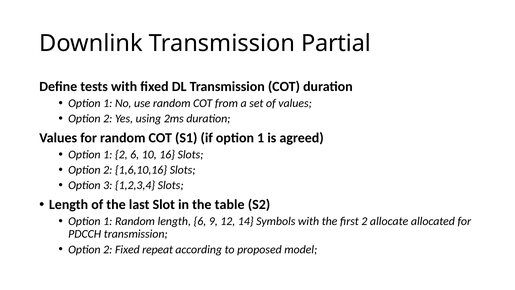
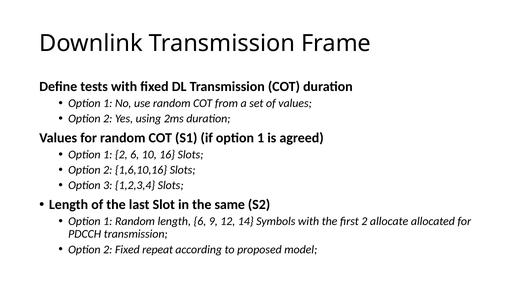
Partial: Partial -> Frame
table: table -> same
